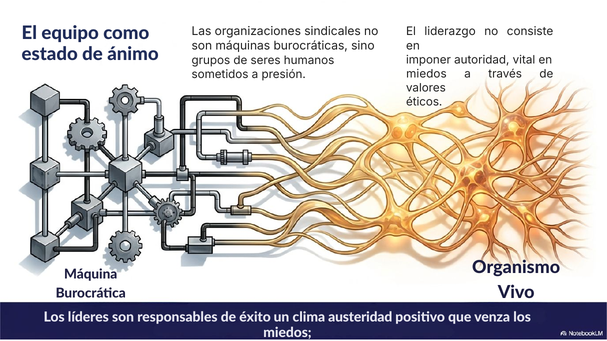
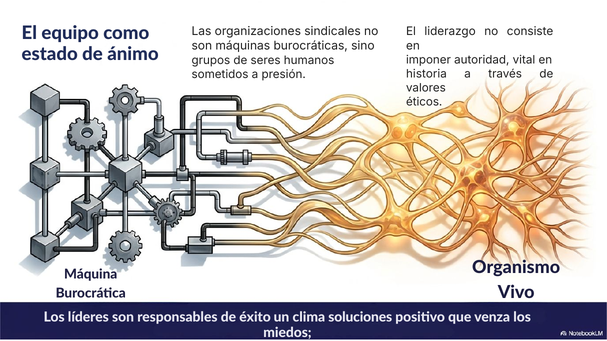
miedos at (426, 74): miedos -> historia
austeridad: austeridad -> soluciones
